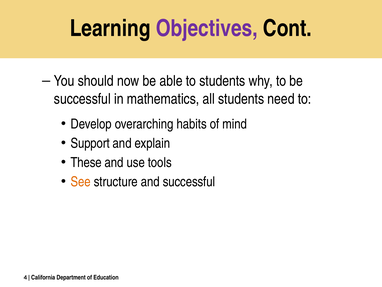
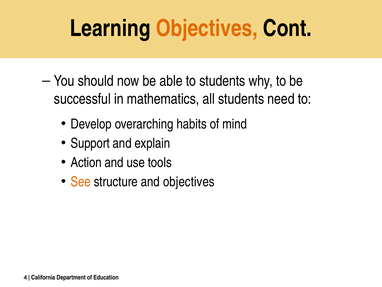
Objectives at (207, 28) colour: purple -> orange
These: These -> Action
and successful: successful -> objectives
